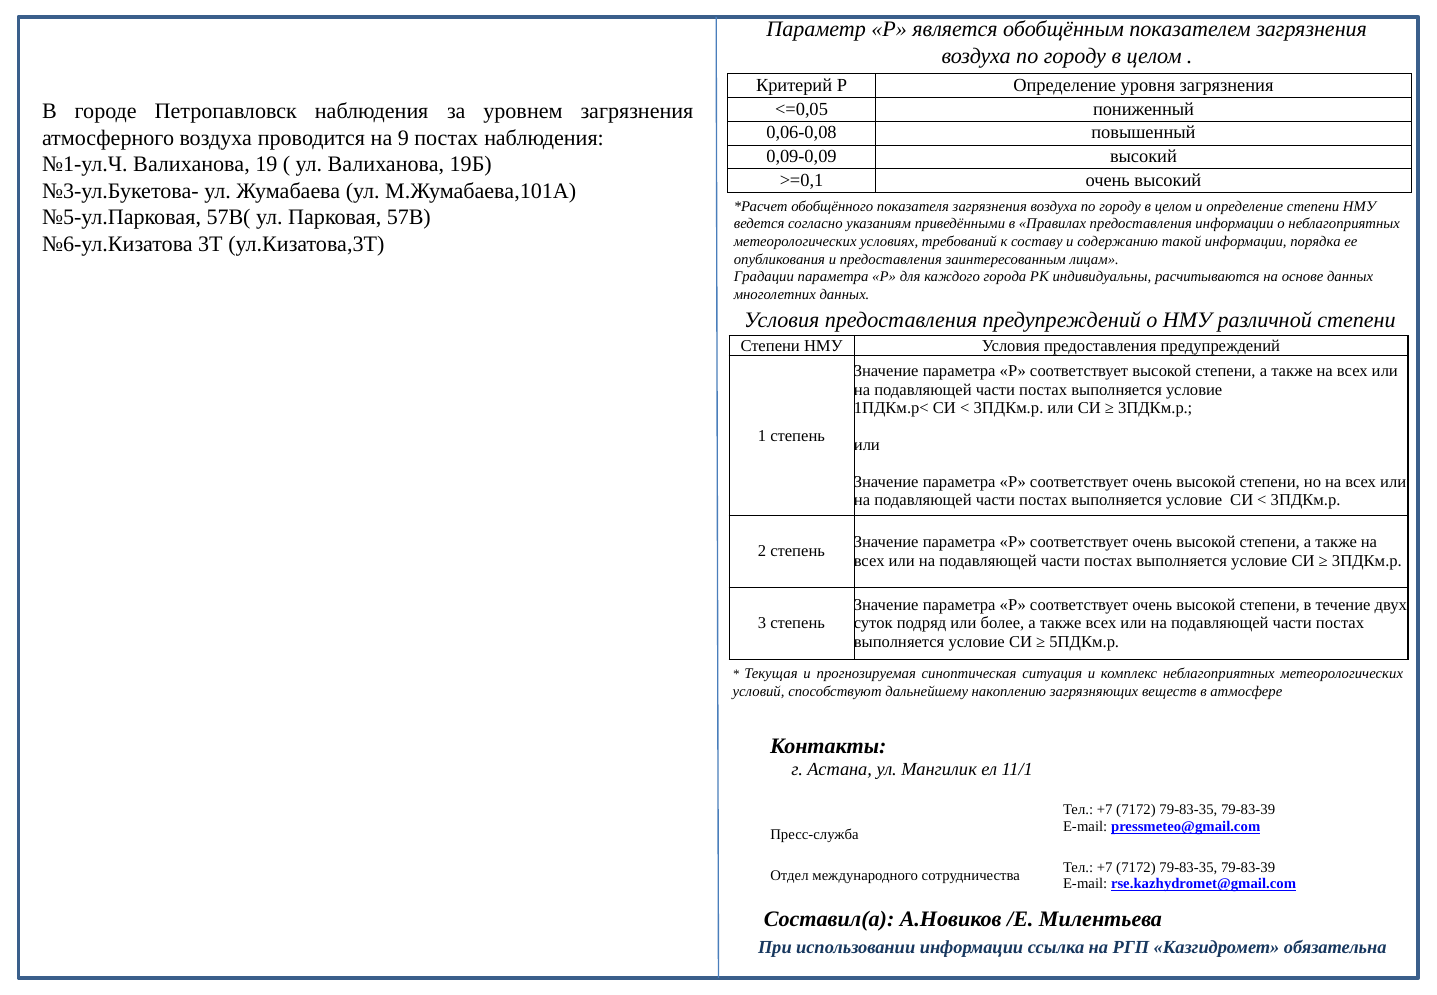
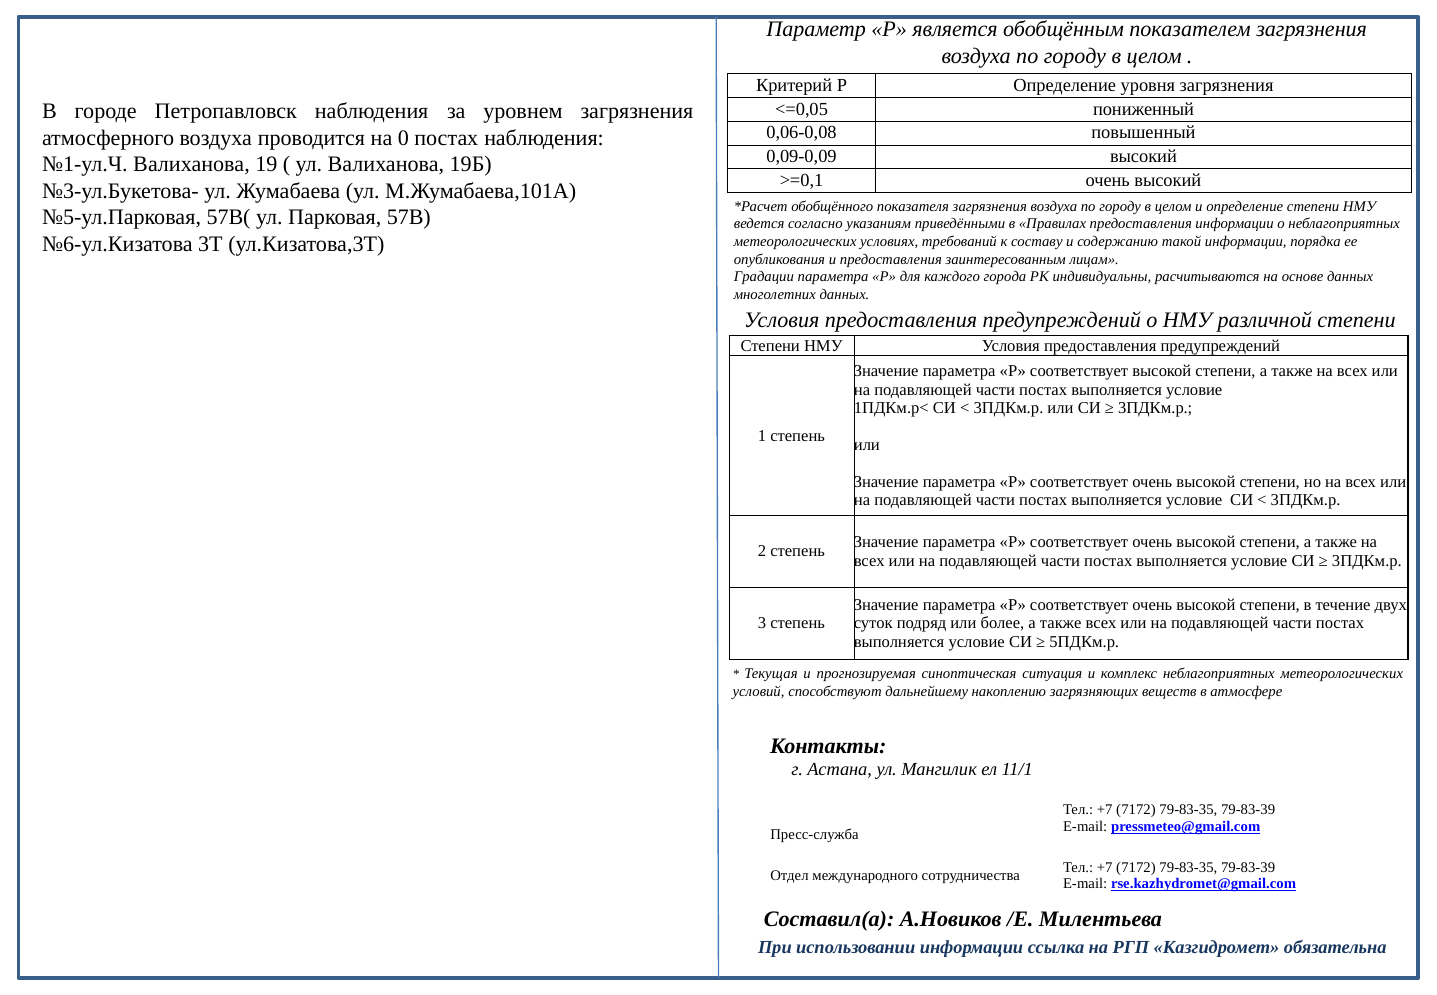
9: 9 -> 0
